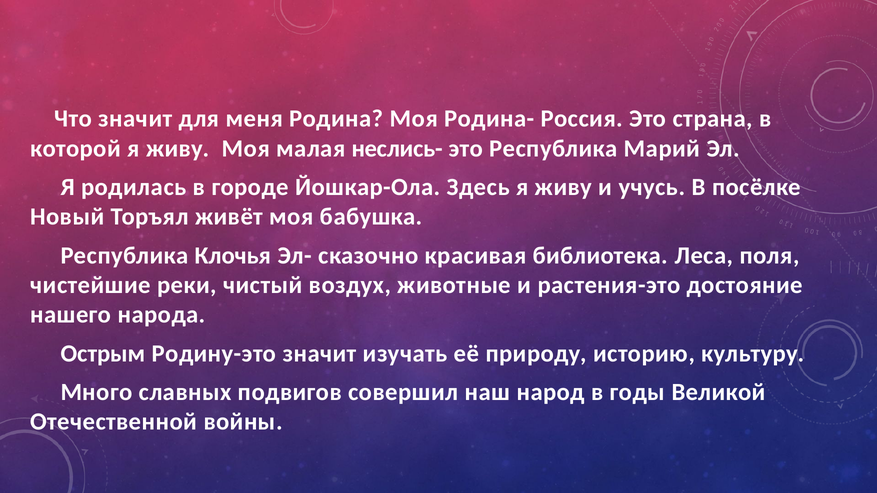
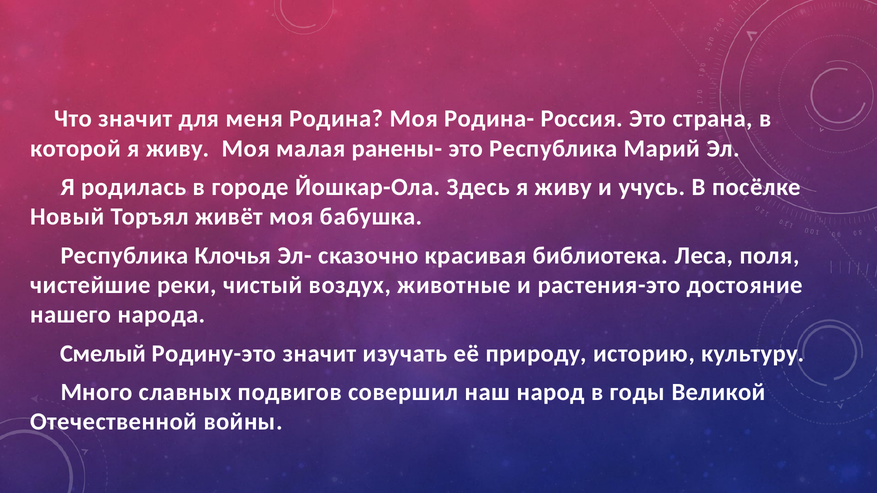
неслись-: неслись- -> ранены-
Острым: Острым -> Смелый
